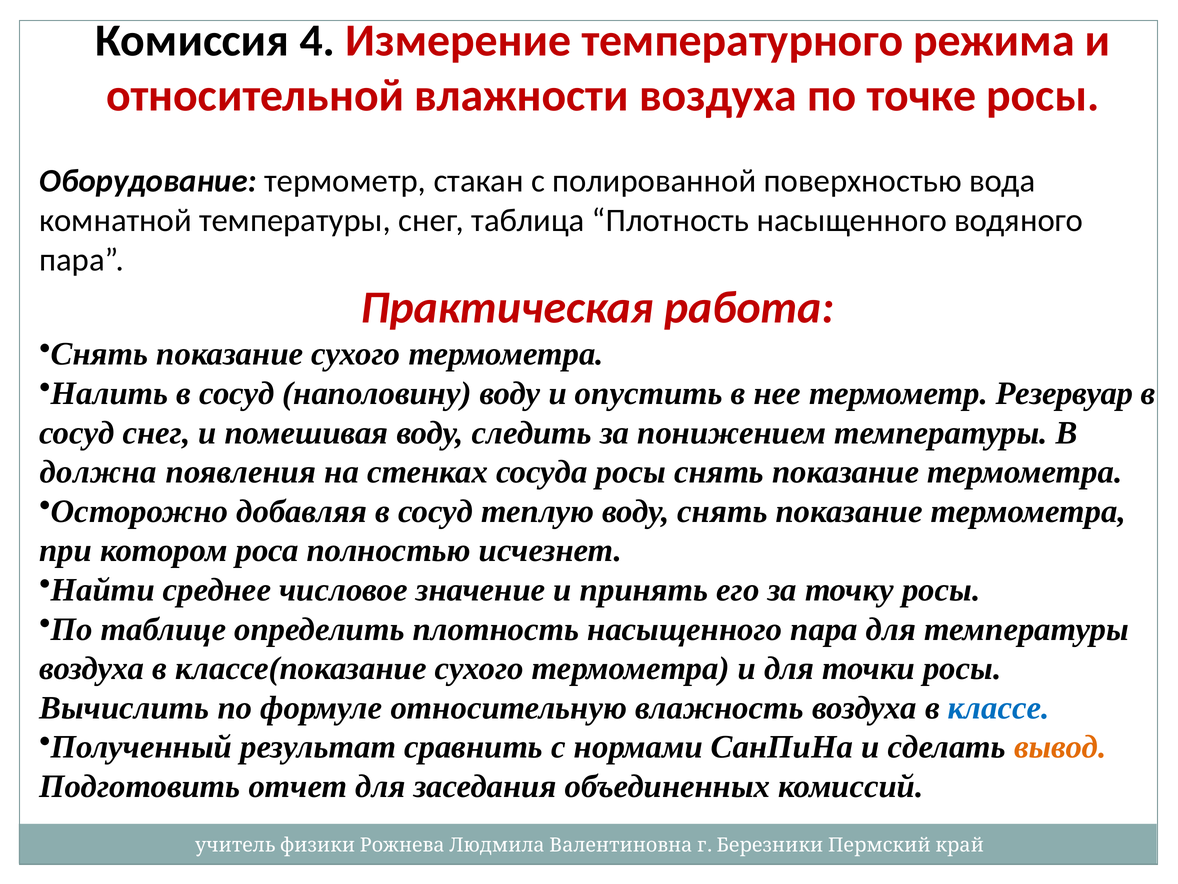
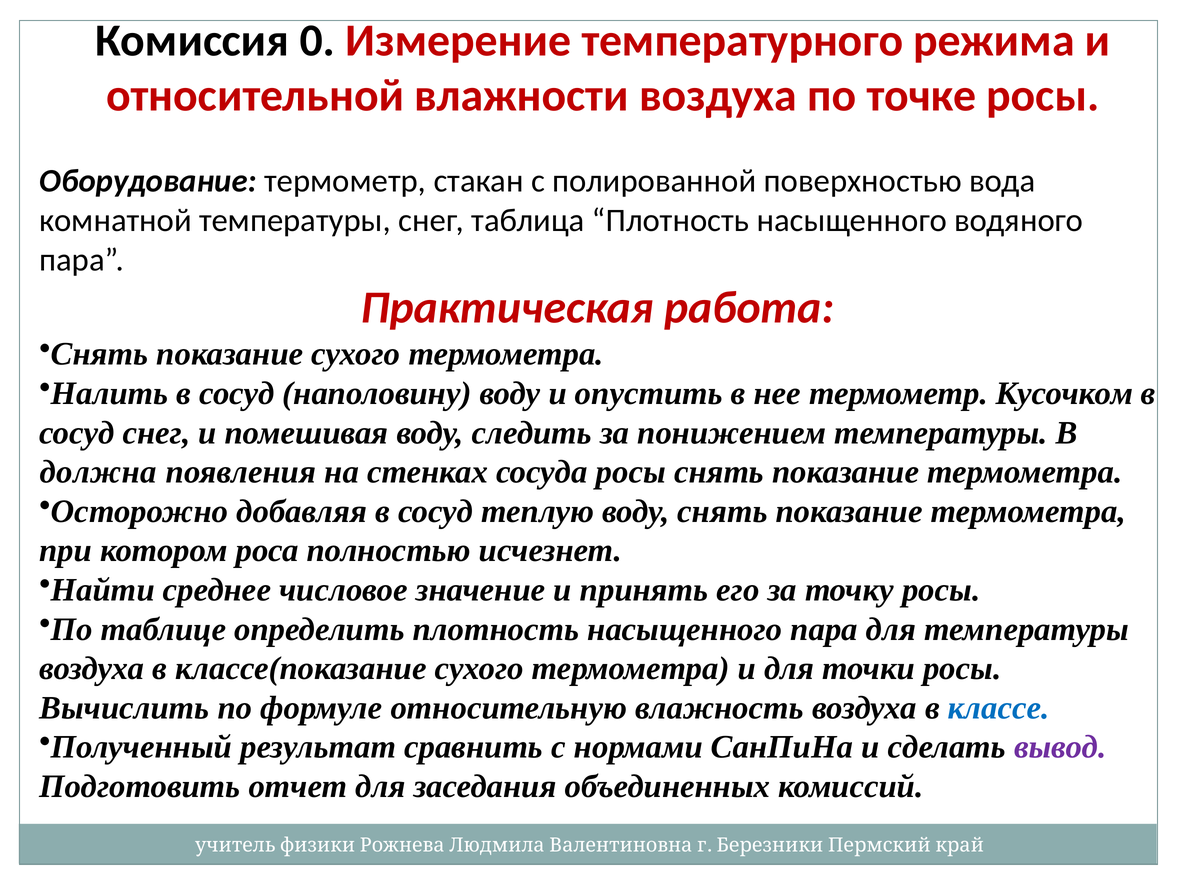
4: 4 -> 0
Резервуар: Резервуар -> Кусочком
вывод colour: orange -> purple
